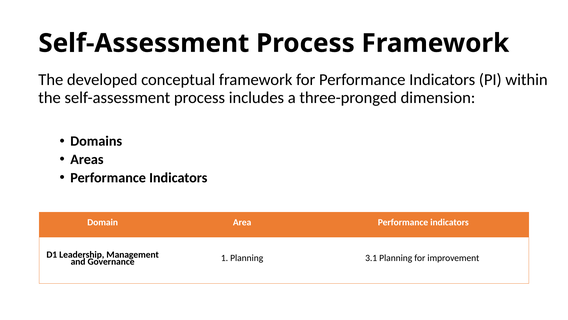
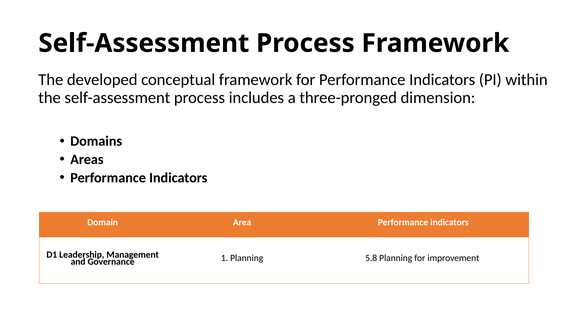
3.1: 3.1 -> 5.8
